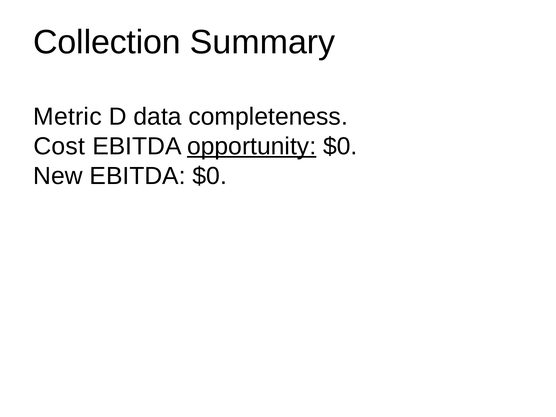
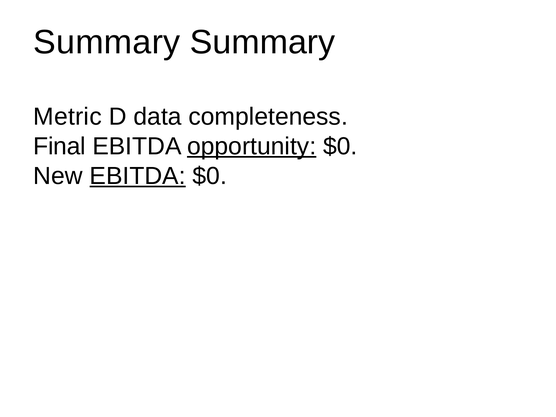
Collection at (107, 42): Collection -> Summary
Cost: Cost -> Final
EBITDA at (138, 176) underline: none -> present
